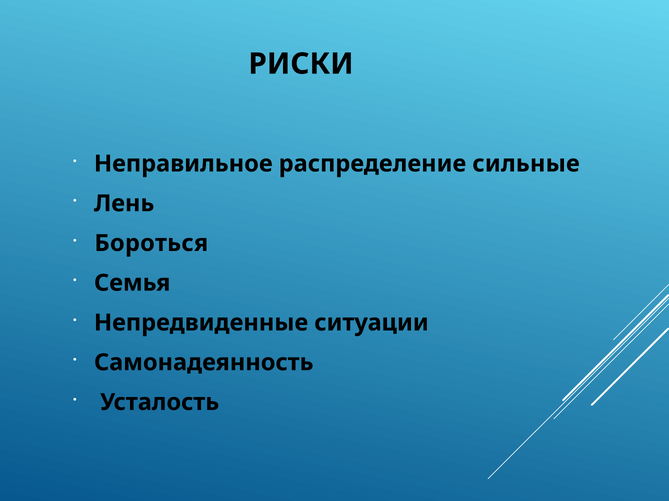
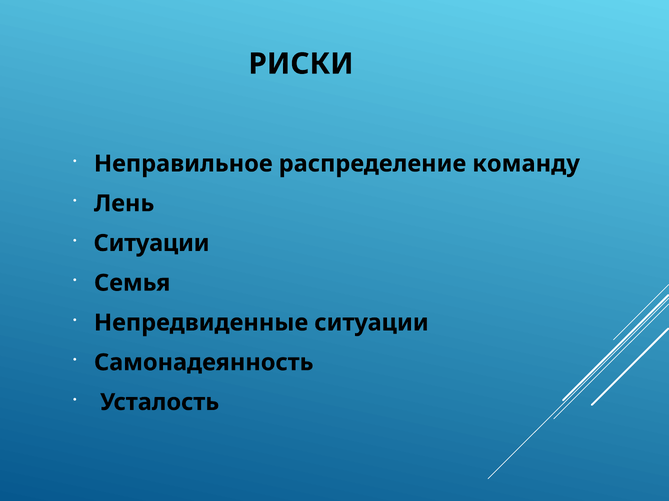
сильные: сильные -> команду
Бороться at (151, 244): Бороться -> Ситуации
